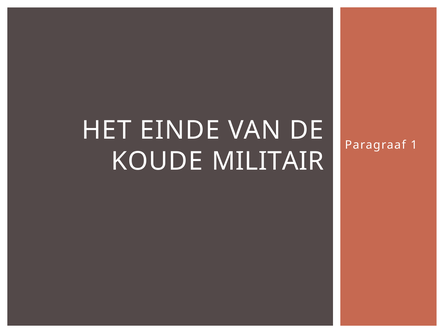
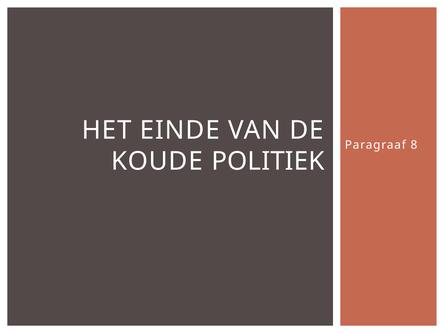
1: 1 -> 8
MILITAIR: MILITAIR -> POLITIEK
